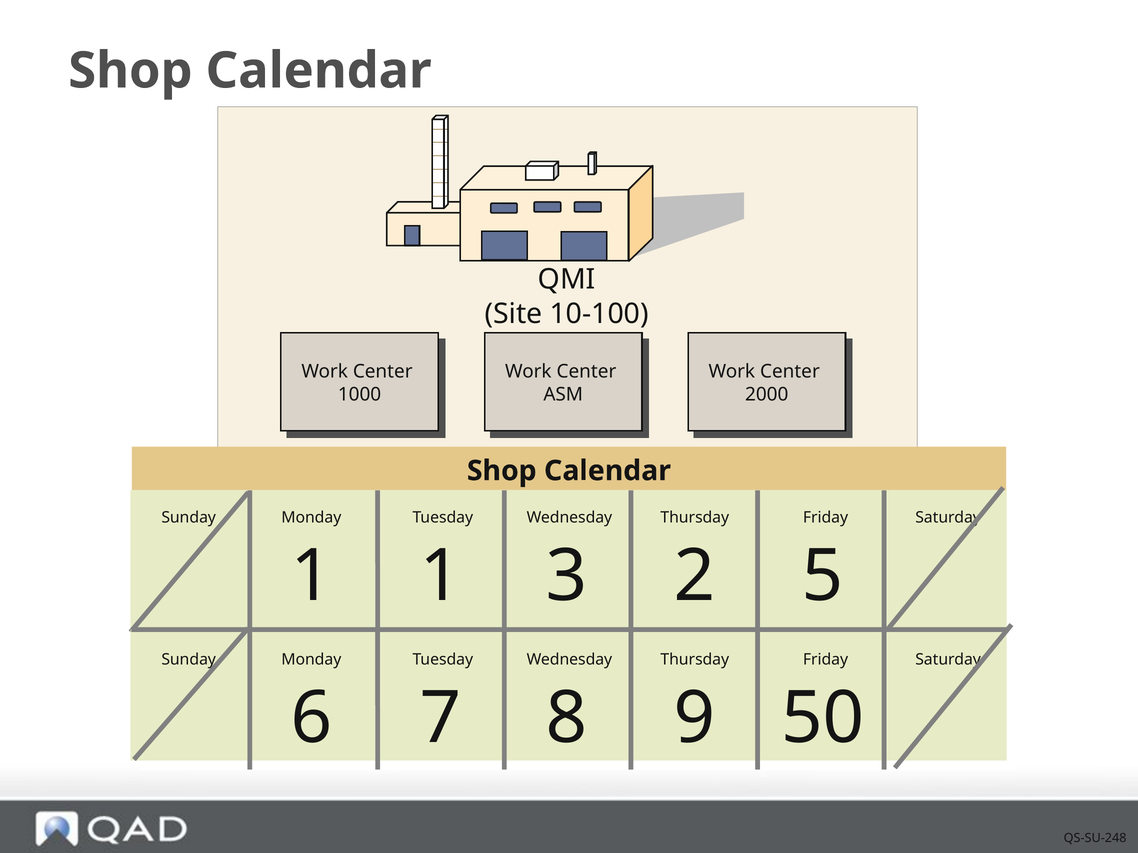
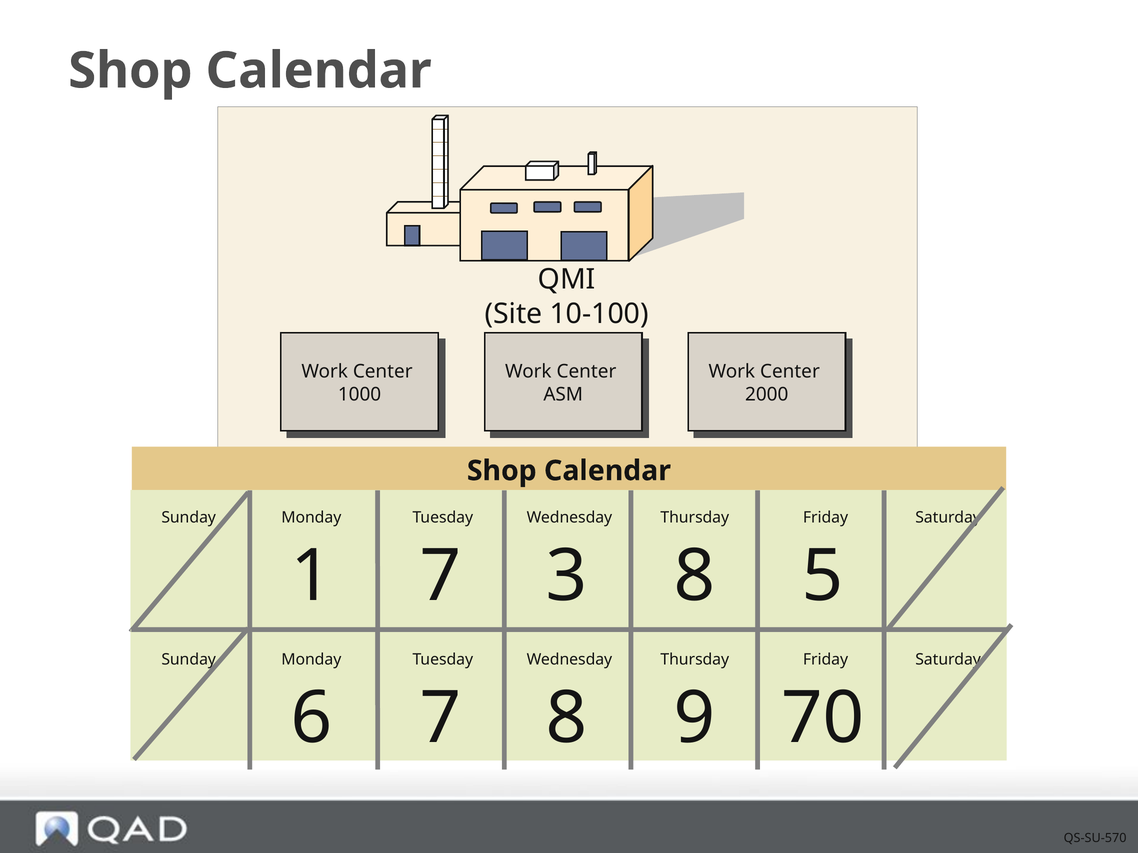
1 1: 1 -> 7
3 2: 2 -> 8
50: 50 -> 70
QS-SU-248: QS-SU-248 -> QS-SU-570
